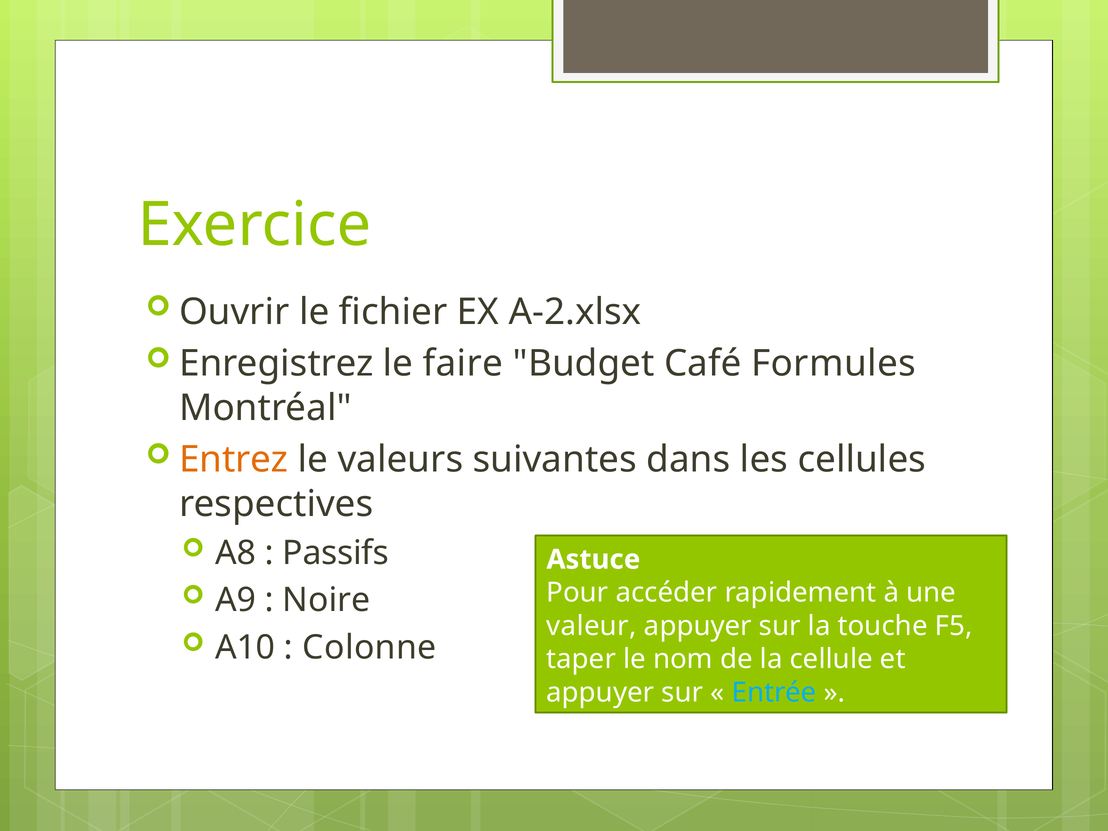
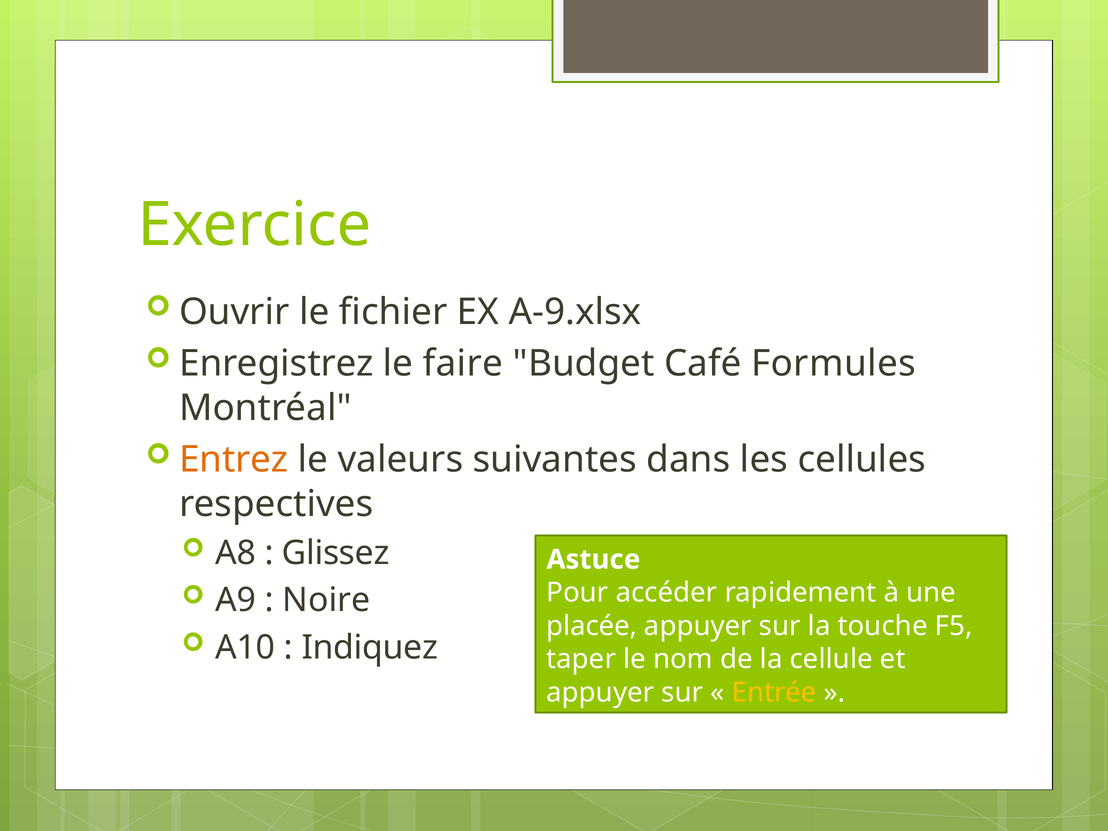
A-2.xlsx: A-2.xlsx -> A-9.xlsx
Passifs: Passifs -> Glissez
valeur: valeur -> placée
Colonne: Colonne -> Indiquez
Entrée colour: light blue -> yellow
